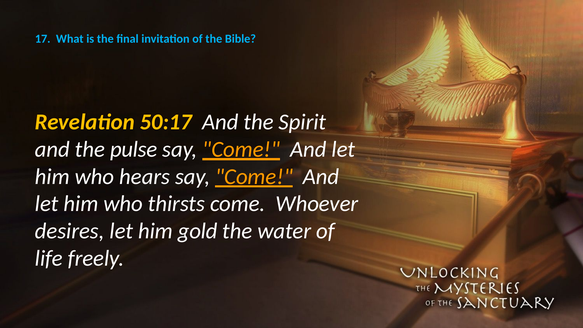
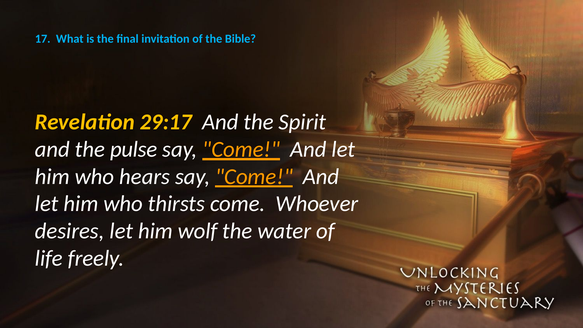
50:17: 50:17 -> 29:17
gold: gold -> wolf
